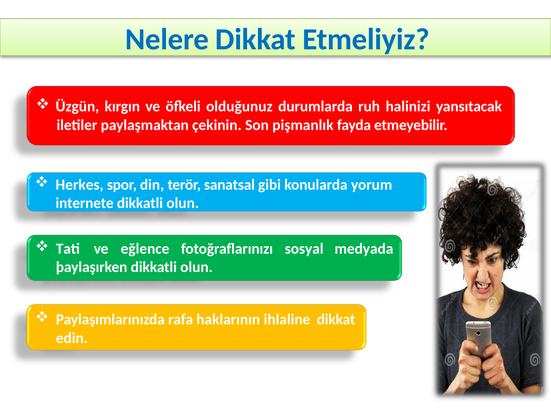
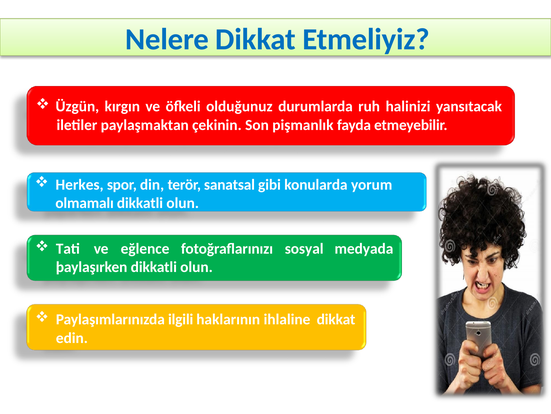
internete: internete -> olmamalı
rafa: rafa -> ilgili
